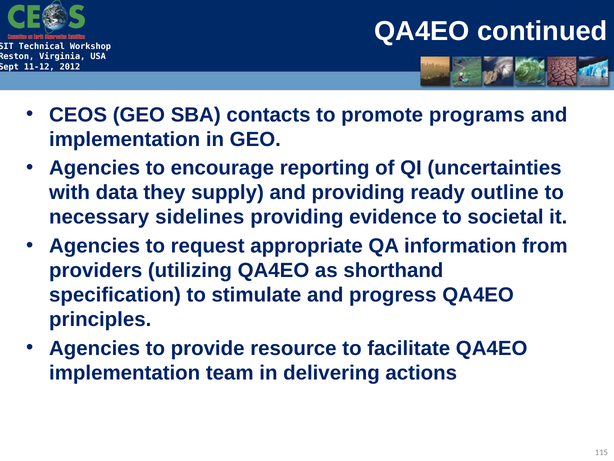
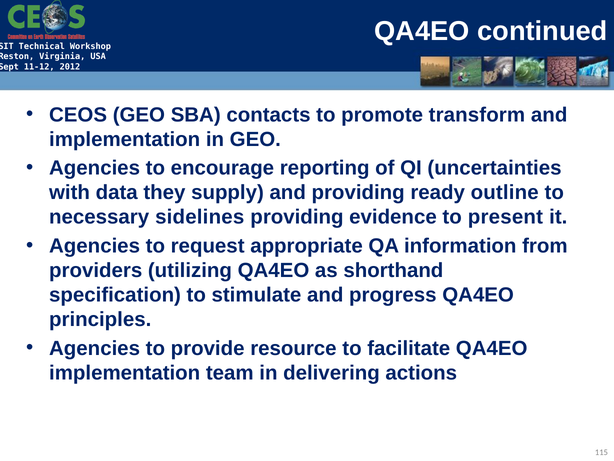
programs: programs -> transform
societal: societal -> present
